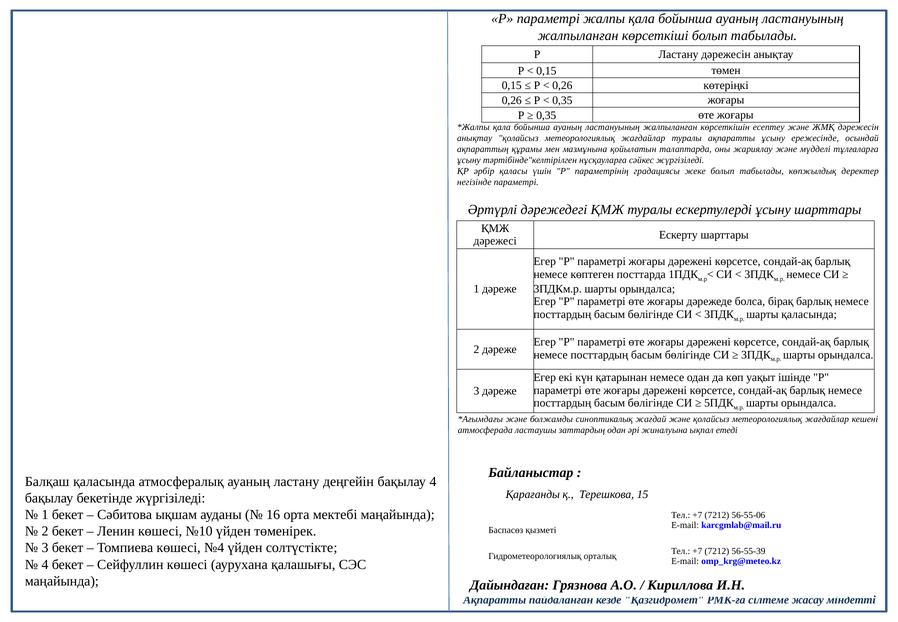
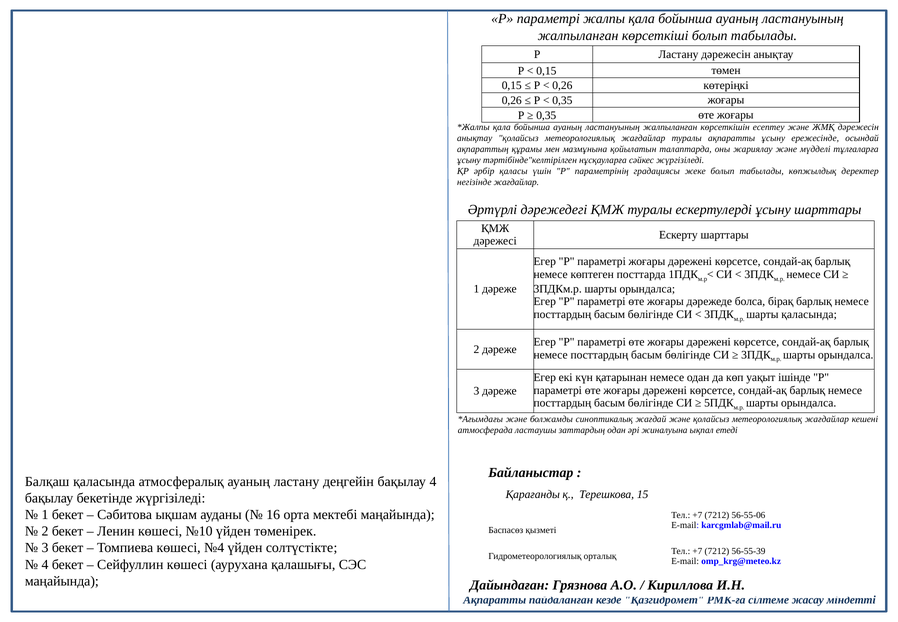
негізінде параметрі: параметрі -> жағдайлар
